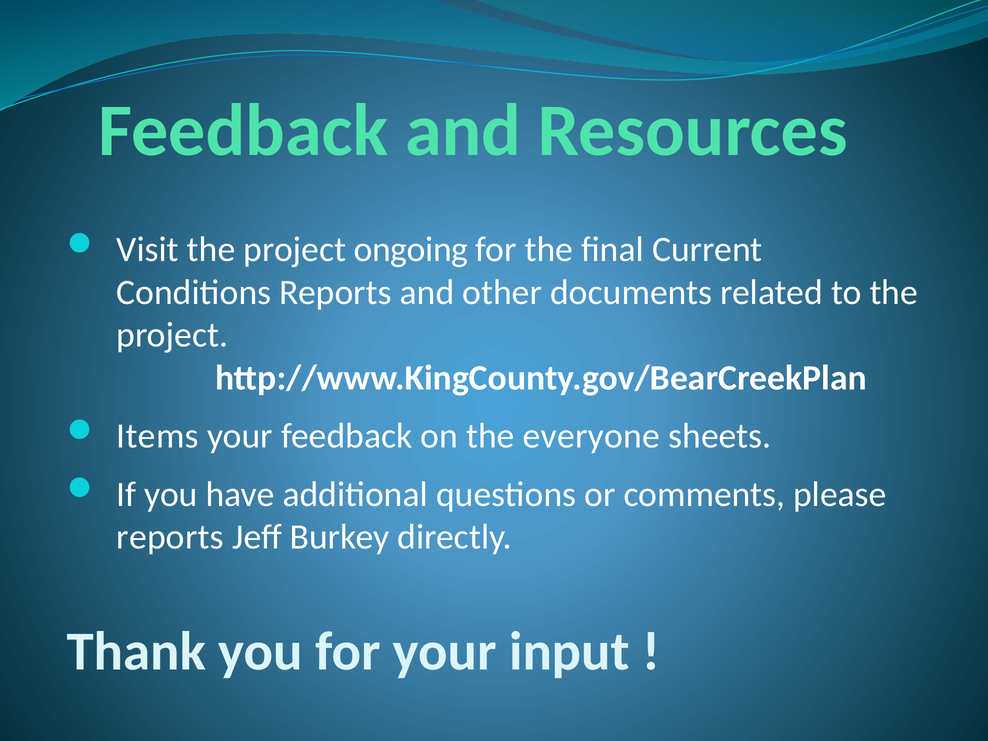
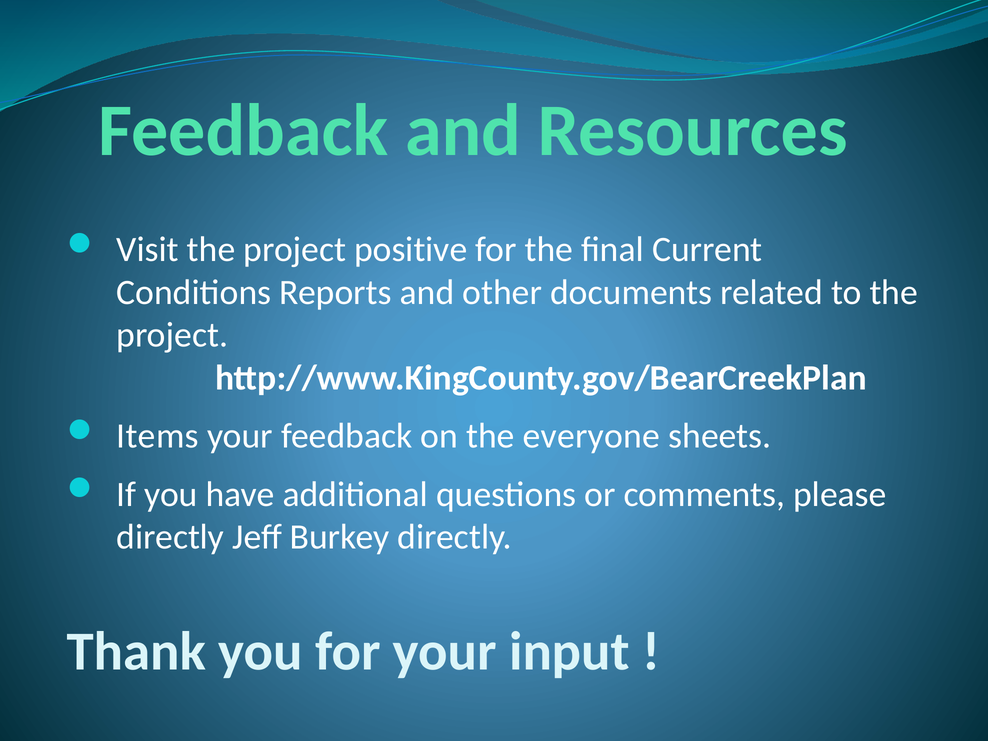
ongoing: ongoing -> positive
reports at (170, 537): reports -> directly
